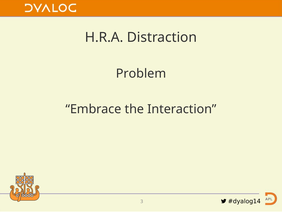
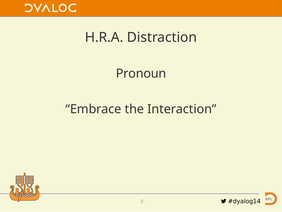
Problem: Problem -> Pronoun
